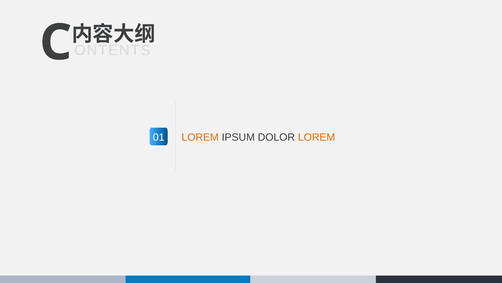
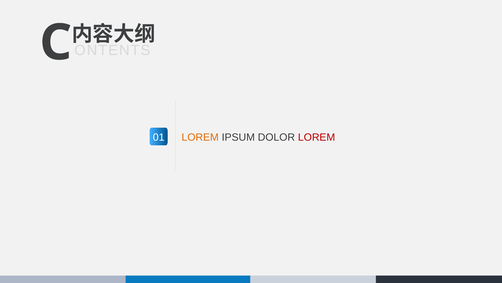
LOREM at (317, 137) colour: orange -> red
